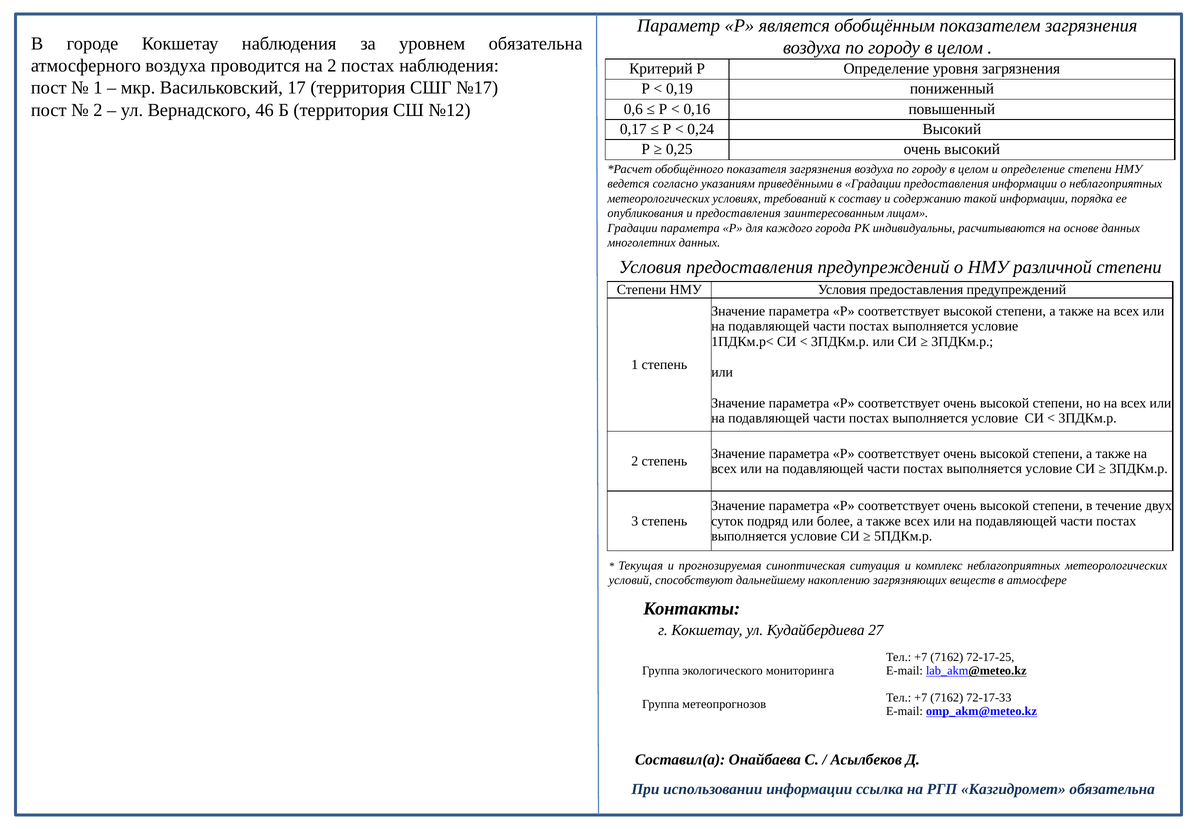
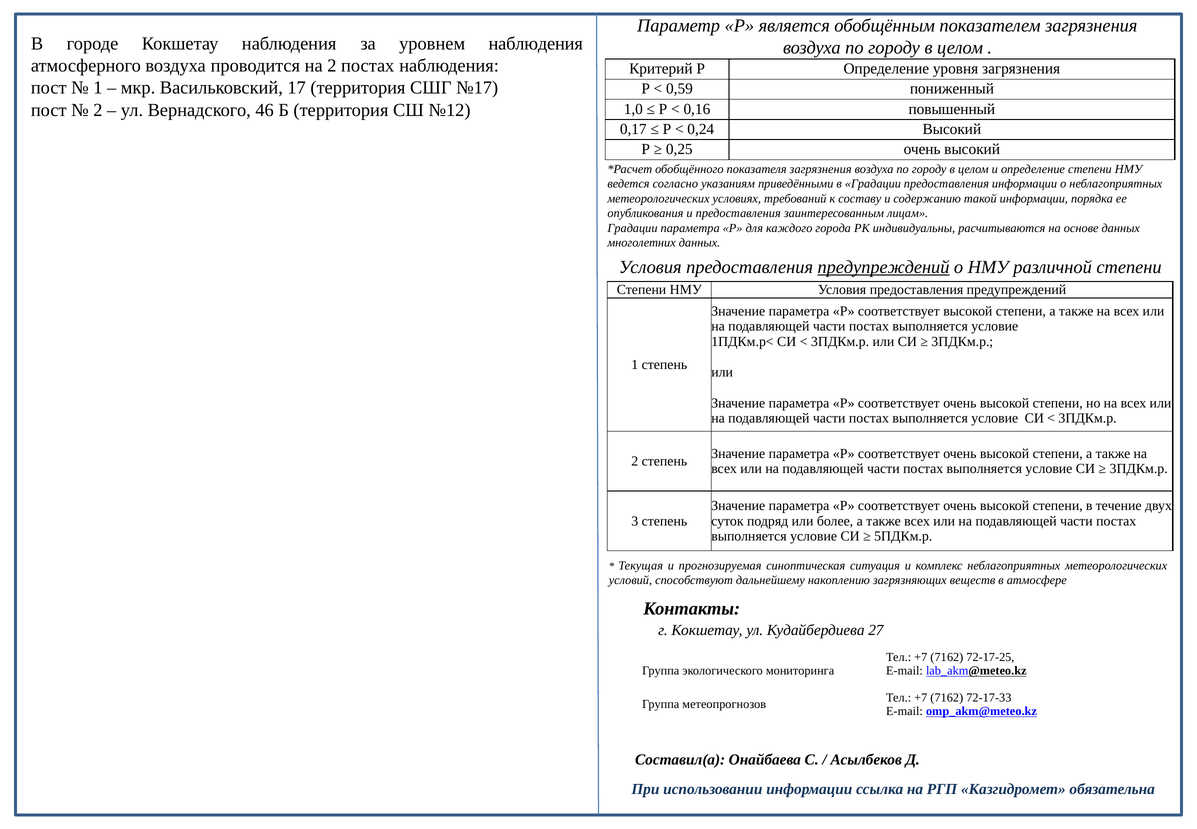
уровнем обязательна: обязательна -> наблюдения
0,19: 0,19 -> 0,59
0,6: 0,6 -> 1,0
предупреждений at (884, 267) underline: none -> present
